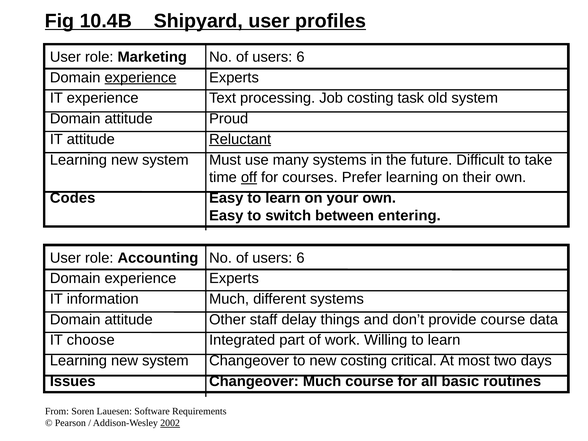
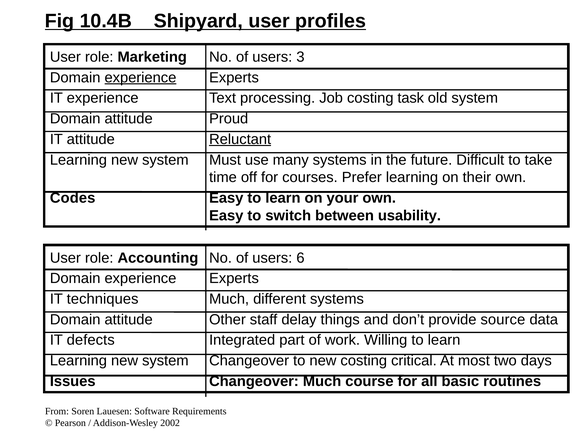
6 at (301, 57): 6 -> 3
off underline: present -> none
entering: entering -> usability
information: information -> techniques
provide course: course -> source
choose: choose -> defects
2002 underline: present -> none
